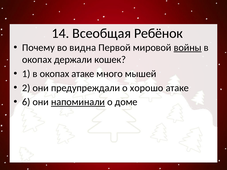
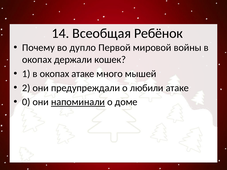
видна: видна -> дупло
войны underline: present -> none
хорошо: хорошо -> любили
6: 6 -> 0
